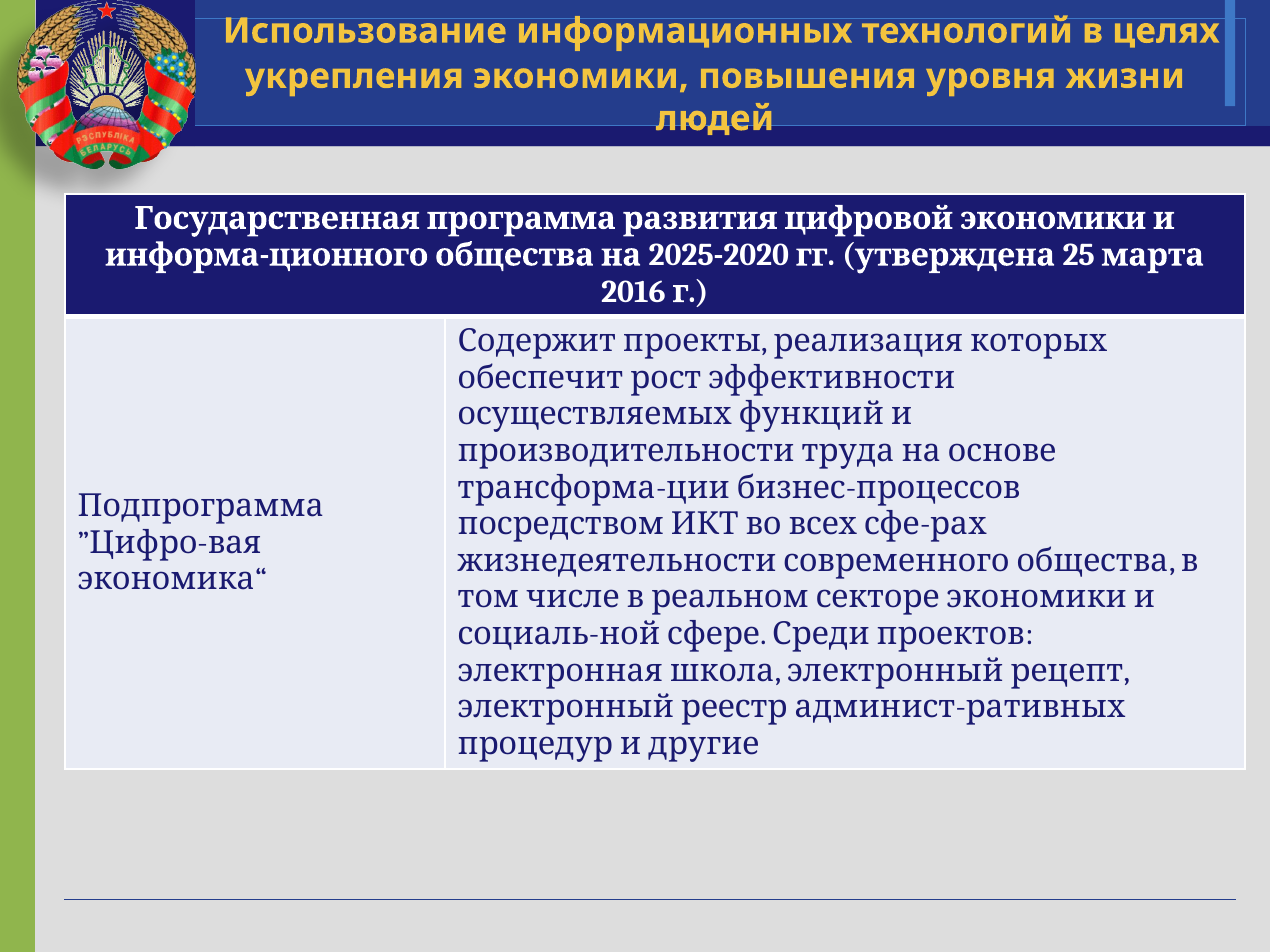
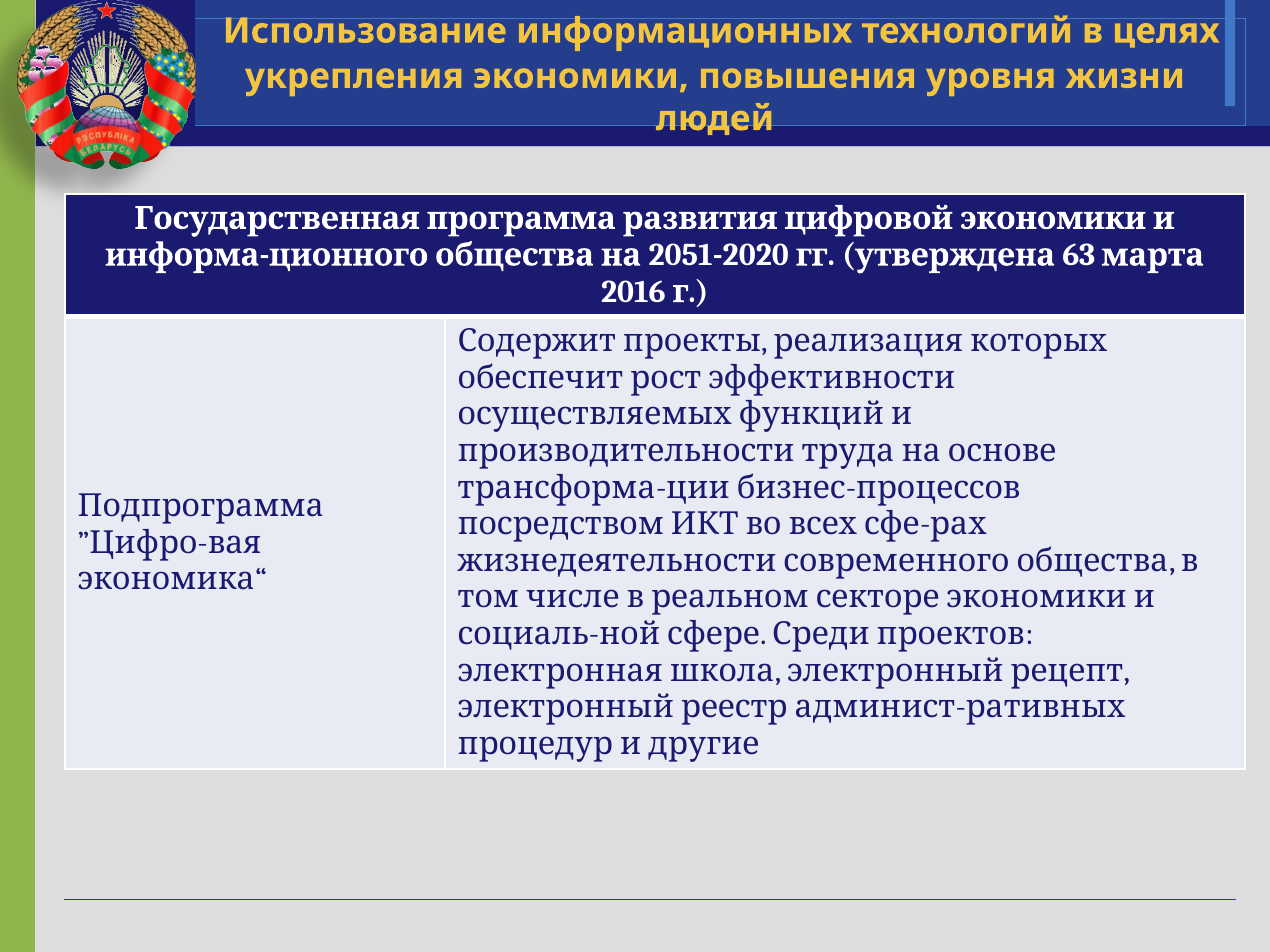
2025-2020: 2025-2020 -> 2051-2020
25: 25 -> 63
